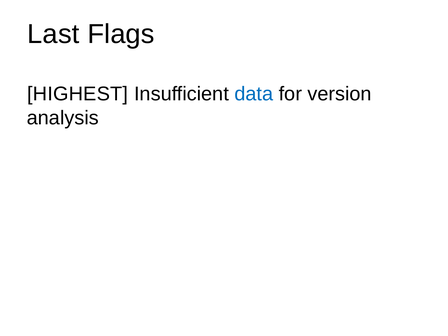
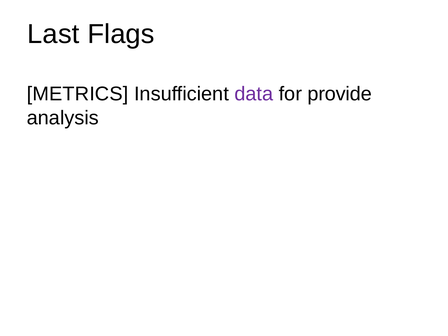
HIGHEST: HIGHEST -> METRICS
data colour: blue -> purple
version: version -> provide
